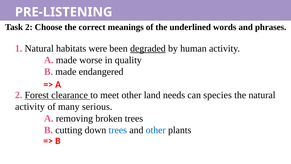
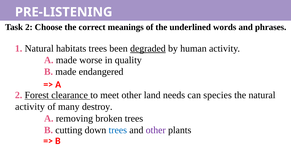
habitats were: were -> trees
serious: serious -> destroy
other at (156, 130) colour: blue -> purple
